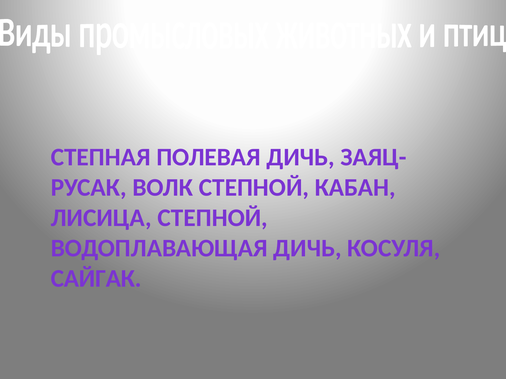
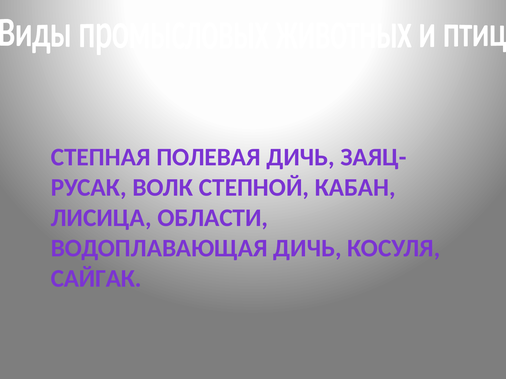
ЛИСИЦА СТЕПНОЙ: СТЕПНОЙ -> ОБЛАСТИ
